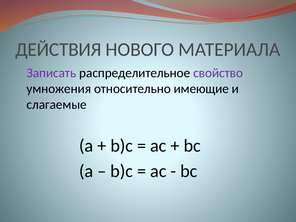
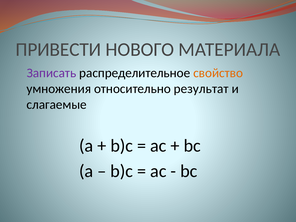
ДЕЙСТВИЯ: ДЕЙСТВИЯ -> ПРИВЕСТИ
свойство colour: purple -> orange
имеющие: имеющие -> результат
